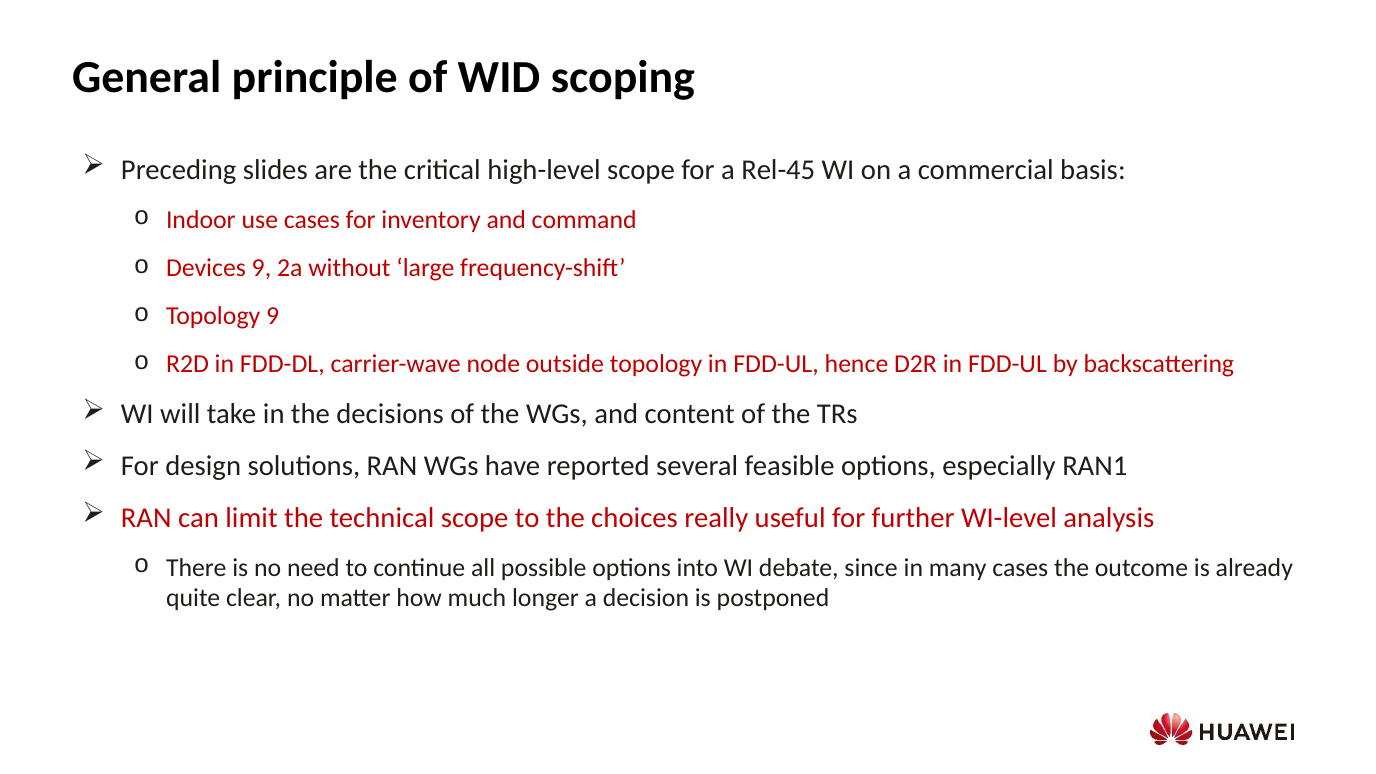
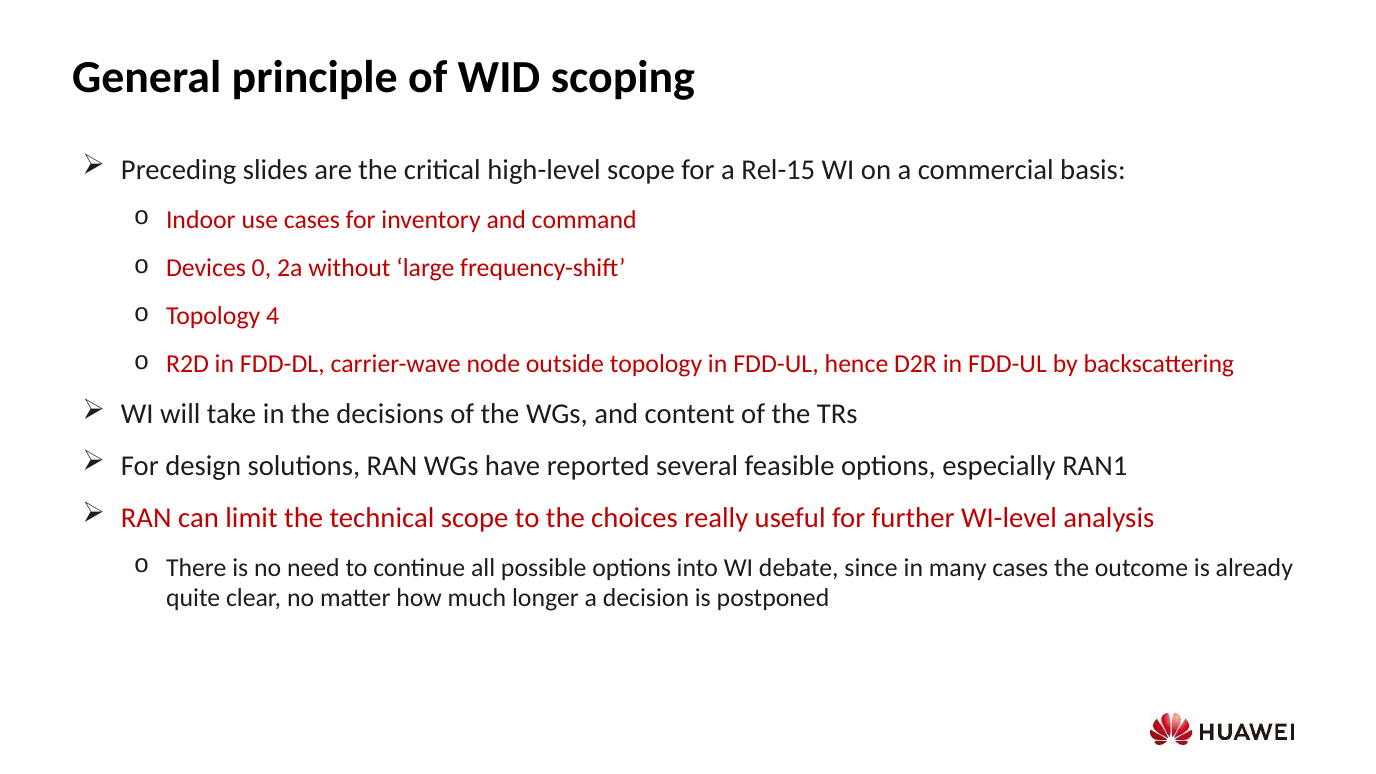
Rel-45: Rel-45 -> Rel-15
Devices 9: 9 -> 0
Topology 9: 9 -> 4
